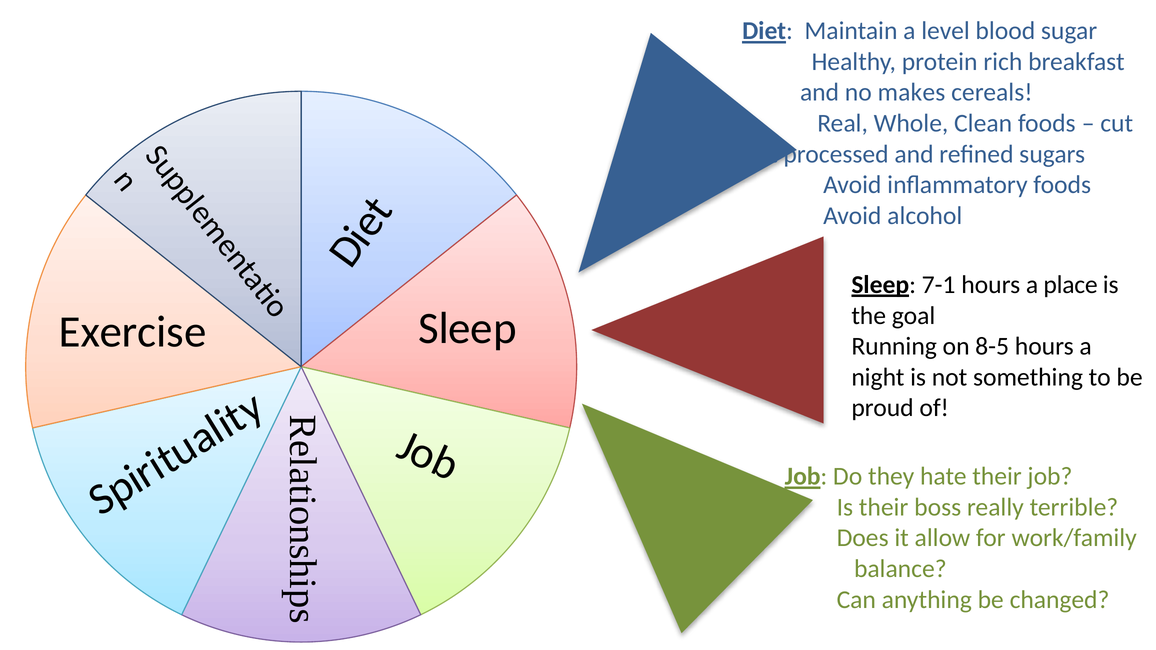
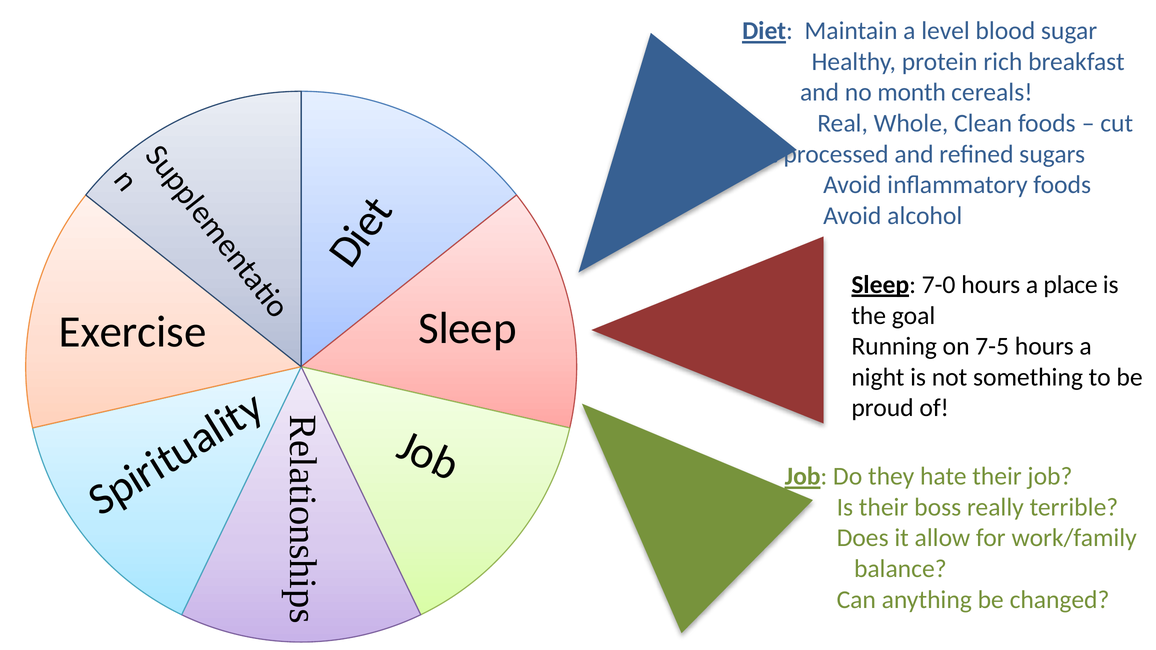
makes: makes -> month
7-1: 7-1 -> 7-0
8-5: 8-5 -> 7-5
